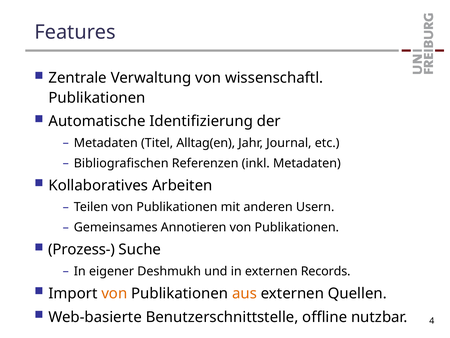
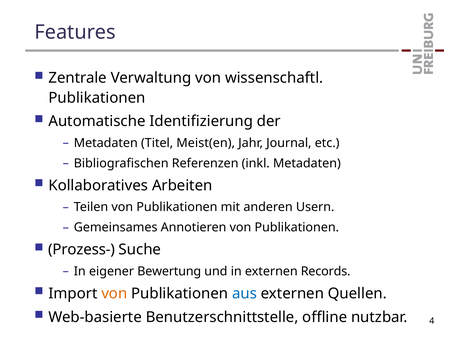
Alltag(en: Alltag(en -> Meist(en
Deshmukh: Deshmukh -> Bewertung
aus colour: orange -> blue
